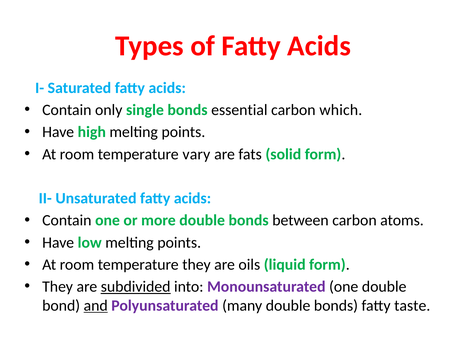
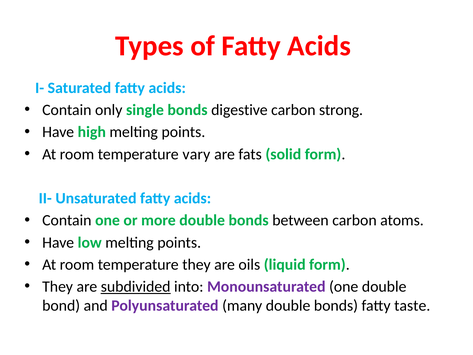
essential: essential -> digestive
which: which -> strong
and underline: present -> none
